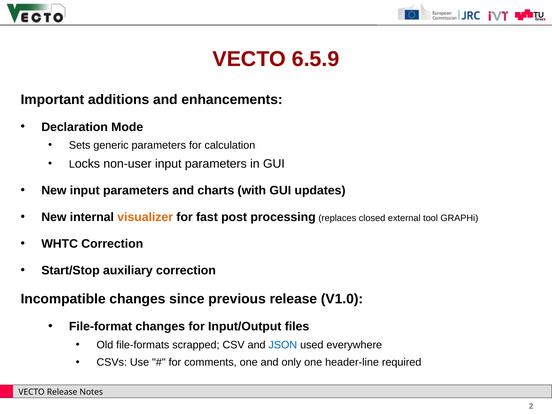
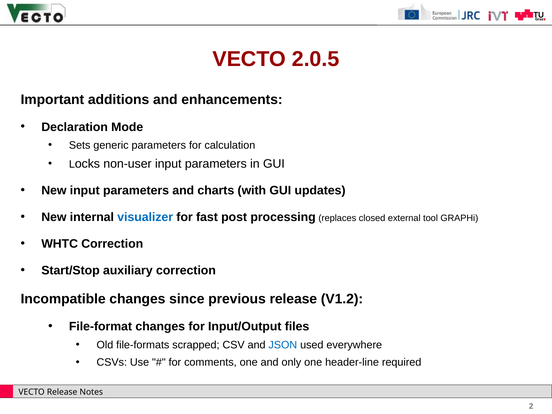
6.5.9: 6.5.9 -> 2.0.5
visualizer colour: orange -> blue
V1.0: V1.0 -> V1.2
